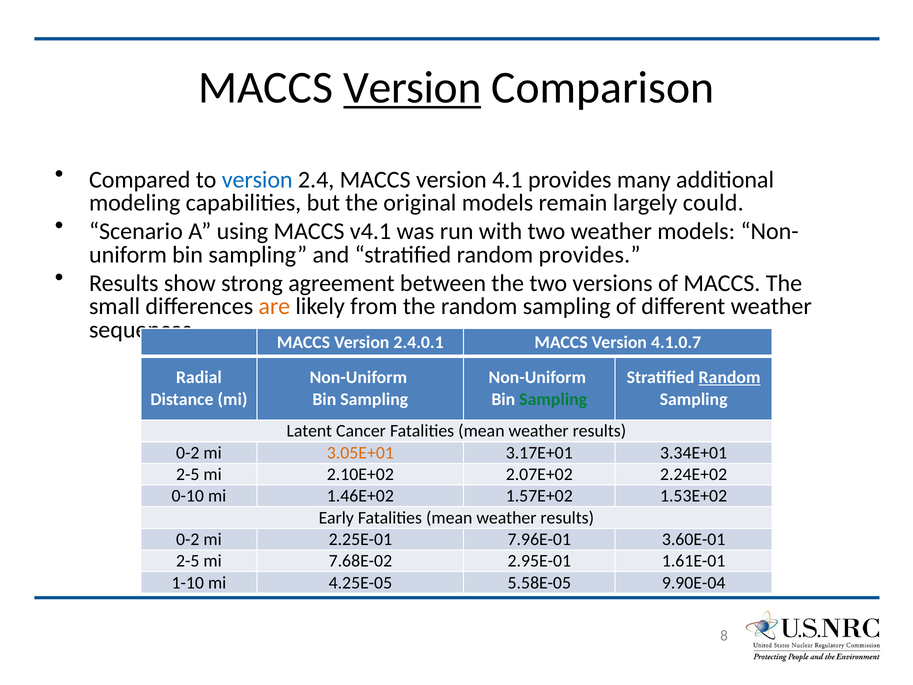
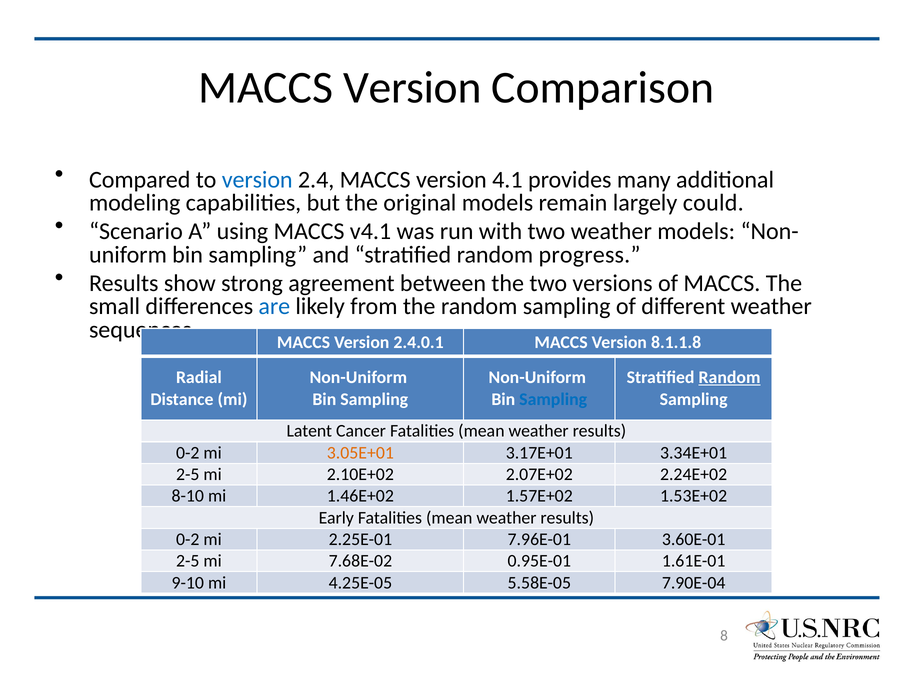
Version at (412, 88) underline: present -> none
random provides: provides -> progress
are colour: orange -> blue
4.1.0.7: 4.1.0.7 -> 8.1.1.8
Sampling at (553, 399) colour: green -> blue
0-10: 0-10 -> 8-10
2.95E-01: 2.95E-01 -> 0.95E-01
1-10: 1-10 -> 9-10
9.90E-04: 9.90E-04 -> 7.90E-04
